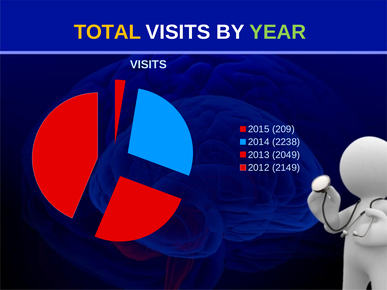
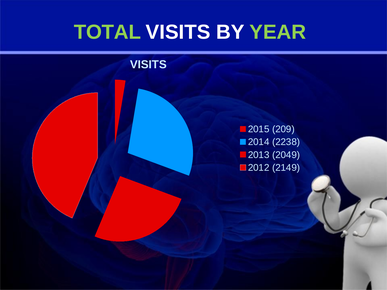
TOTAL colour: yellow -> light green
